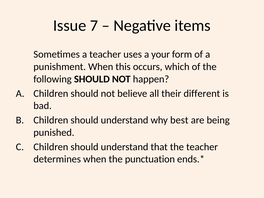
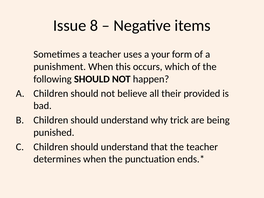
7: 7 -> 8
different: different -> provided
best: best -> trick
